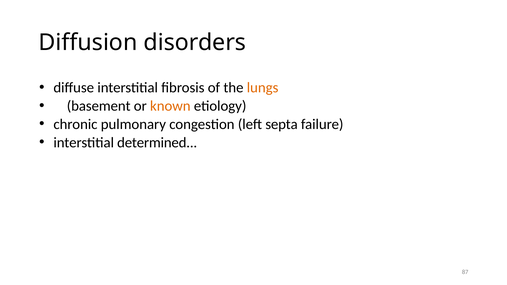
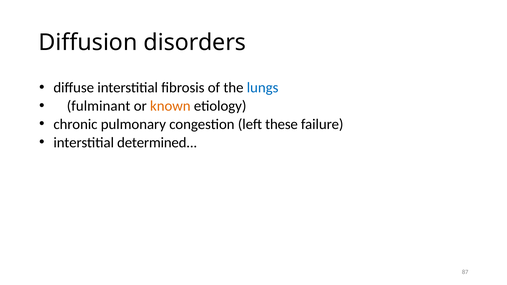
lungs colour: orange -> blue
basement: basement -> fulminant
septa: septa -> these
